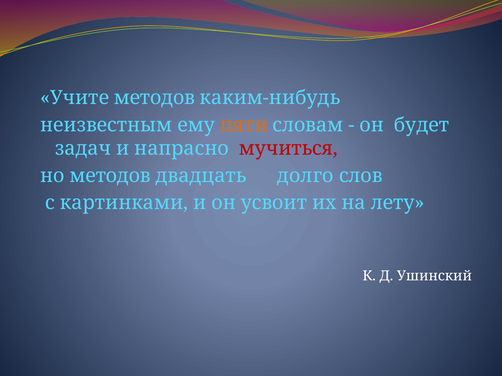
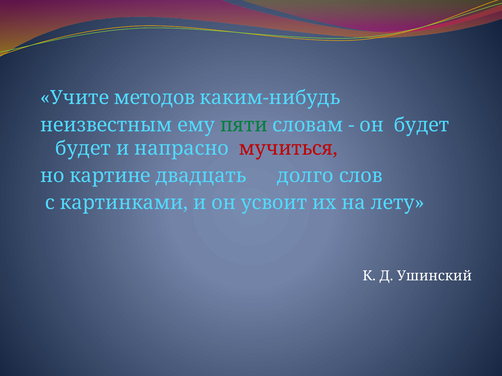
пяти colour: orange -> green
задач at (83, 149): задач -> будет
но методов: методов -> картине
